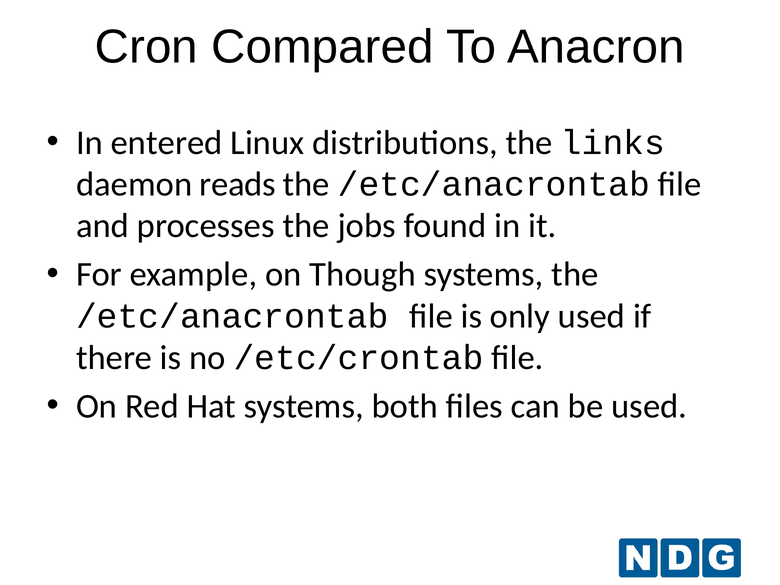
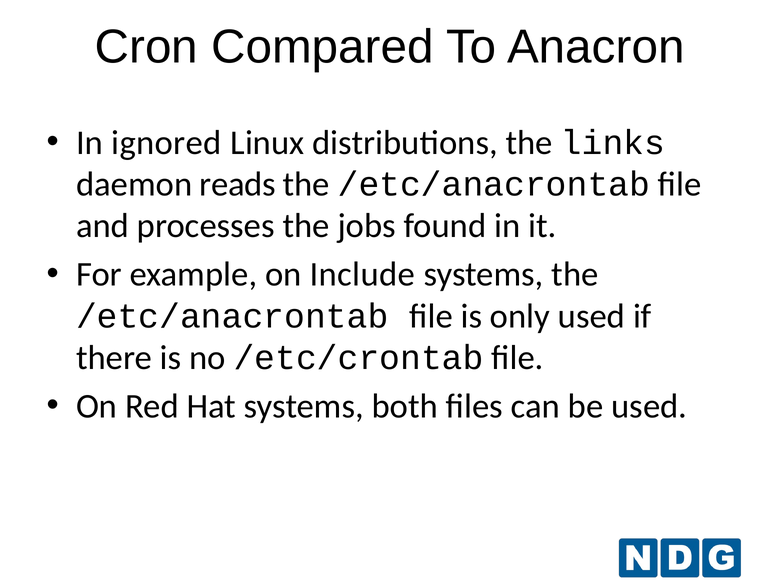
entered: entered -> ignored
Though: Though -> Include
